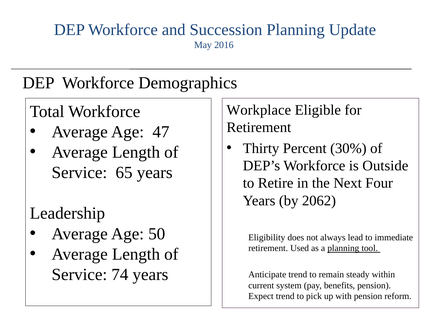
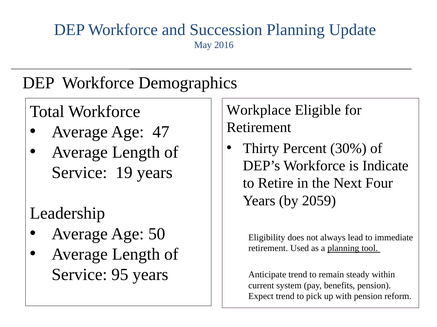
Outside: Outside -> Indicate
65: 65 -> 19
2062: 2062 -> 2059
74: 74 -> 95
